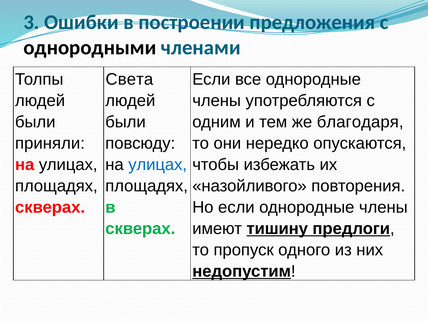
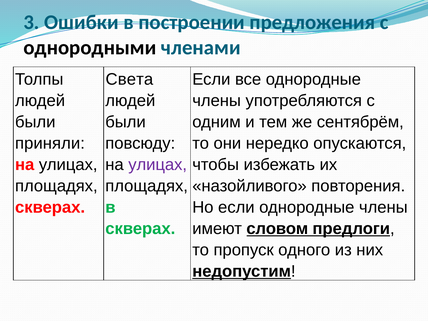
благодаря: благодаря -> сентябрём
улицах at (158, 165) colour: blue -> purple
тишину: тишину -> словом
